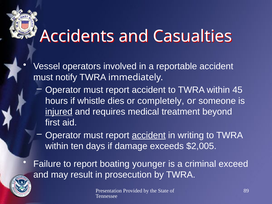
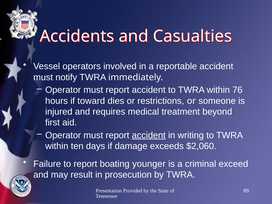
45: 45 -> 76
whistle: whistle -> toward
completely: completely -> restrictions
injured underline: present -> none
$2,005: $2,005 -> $2,060
